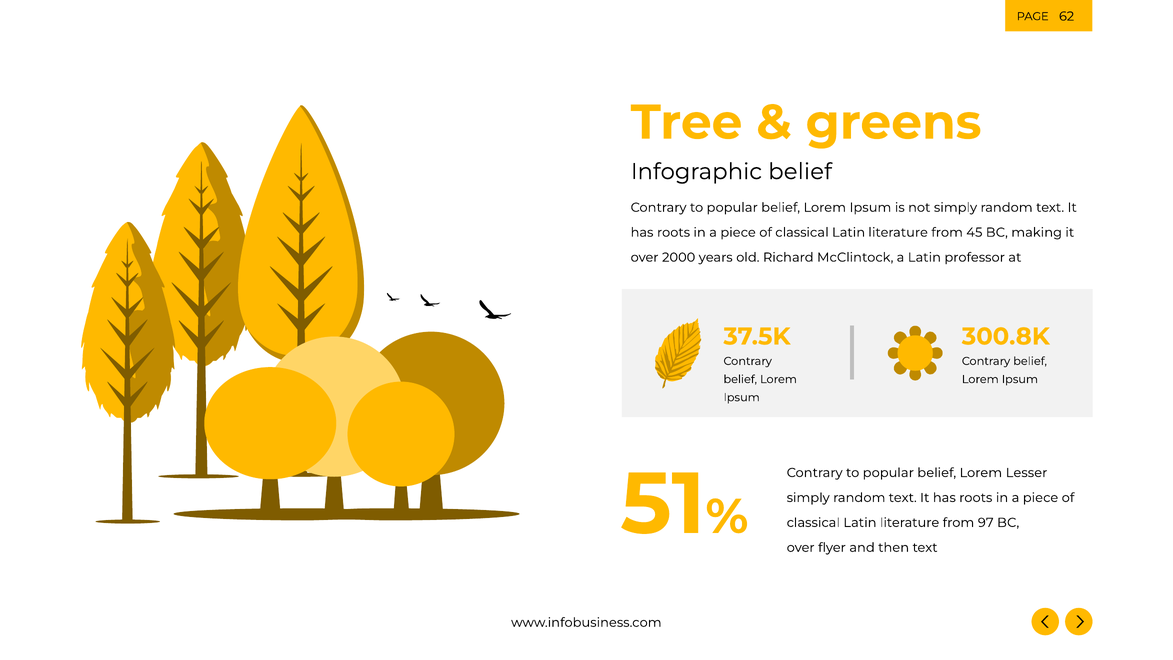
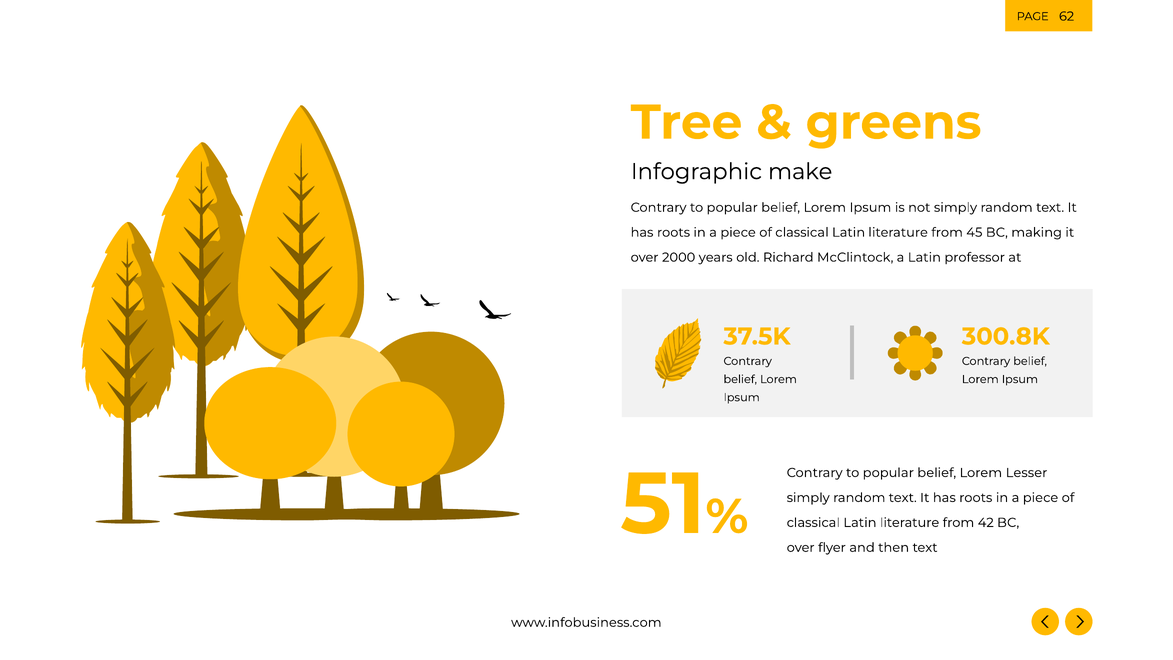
Infographic belief: belief -> make
97: 97 -> 42
